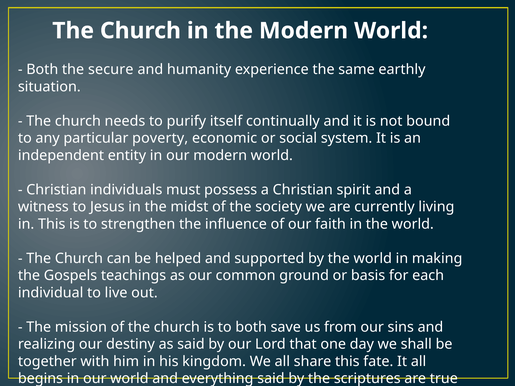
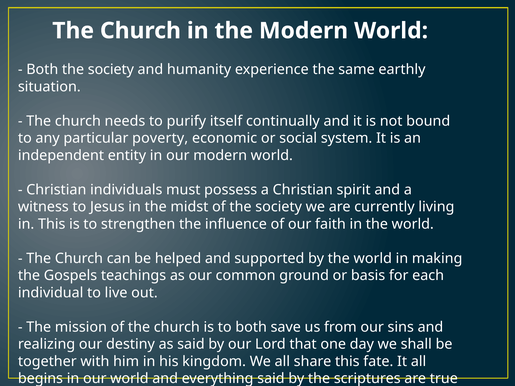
Both the secure: secure -> society
